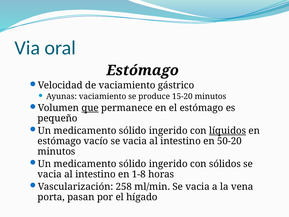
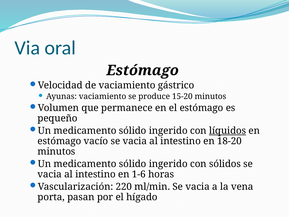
que underline: present -> none
50-20: 50-20 -> 18-20
1-8: 1-8 -> 1-6
258: 258 -> 220
